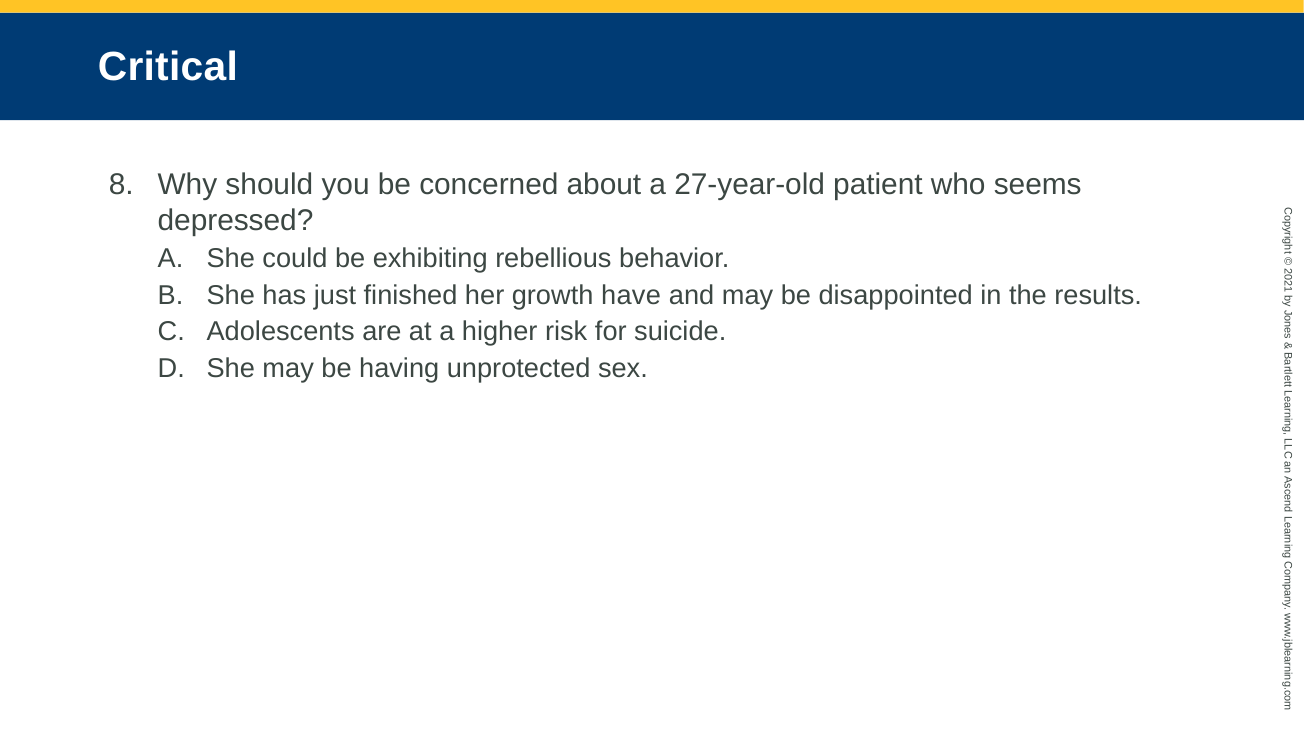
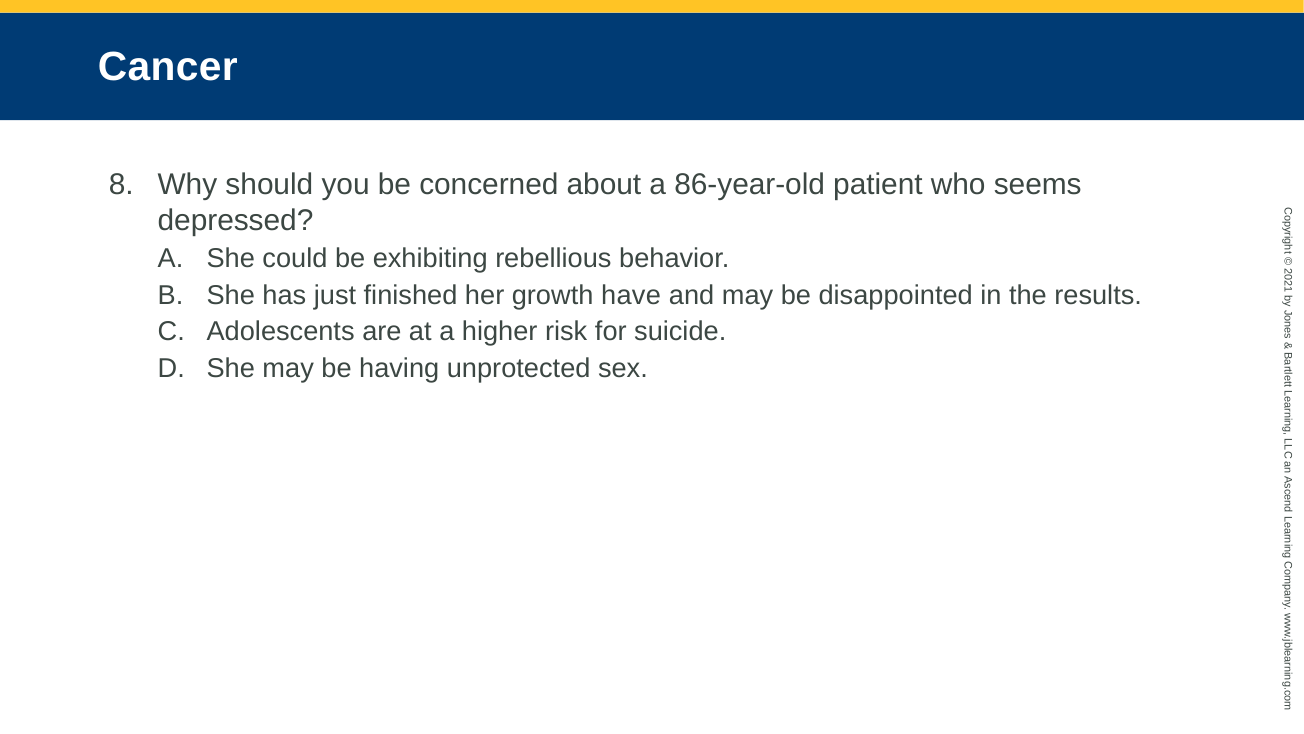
Critical: Critical -> Cancer
27-year-old: 27-year-old -> 86-year-old
